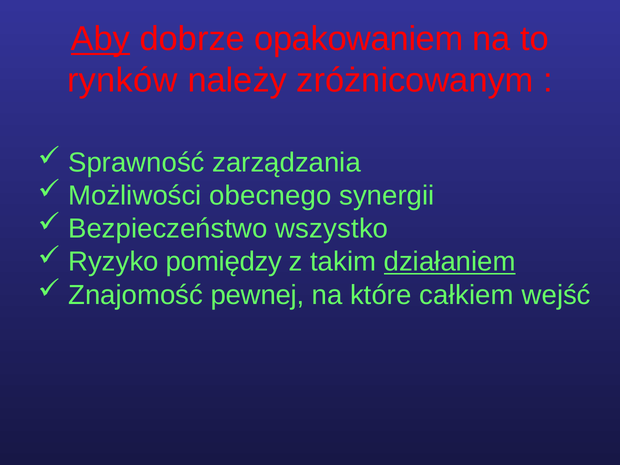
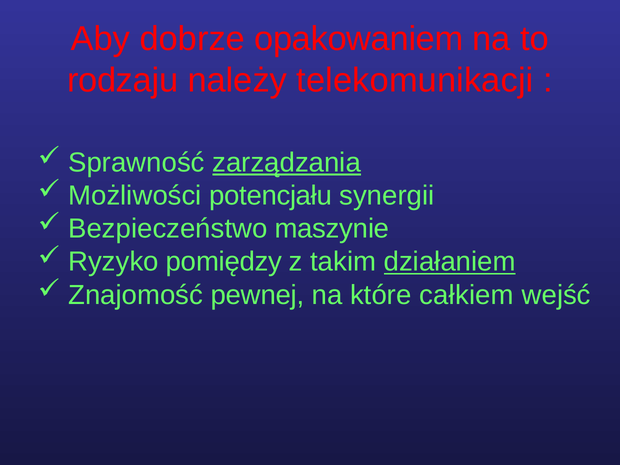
Aby underline: present -> none
rynków: rynków -> rodzaju
zróżnicowanym: zróżnicowanym -> telekomunikacji
zarządzania underline: none -> present
obecnego: obecnego -> potencjału
wszystko: wszystko -> maszynie
